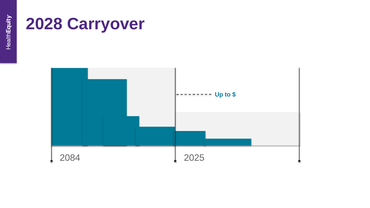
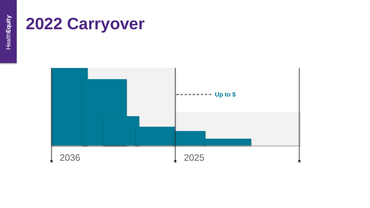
2028: 2028 -> 2022
2084: 2084 -> 2036
